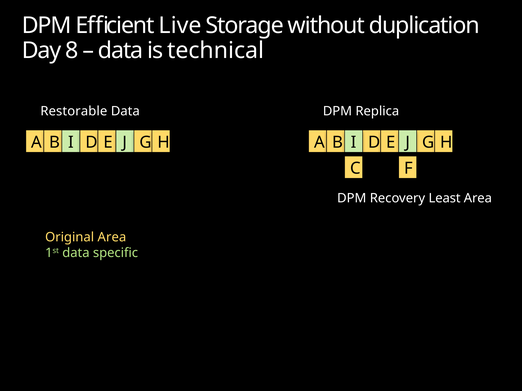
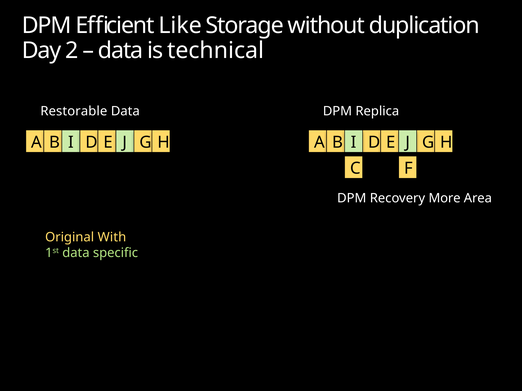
Live: Live -> Like
8: 8 -> 2
Least: Least -> More
Original Area: Area -> With
